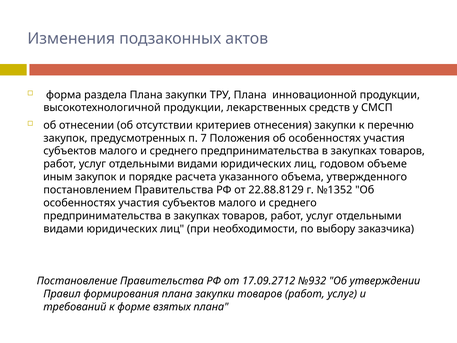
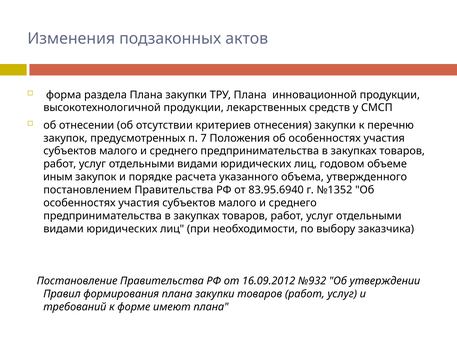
22.88.8129: 22.88.8129 -> 83.95.6940
17.09.2712: 17.09.2712 -> 16.09.2012
взятых: взятых -> имеют
